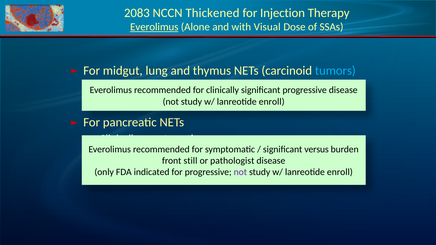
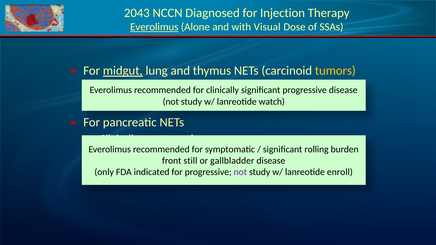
2083: 2083 -> 2043
Thickened: Thickened -> Diagnosed
midgut underline: none -> present
tumors colour: light blue -> yellow
enroll at (272, 102): enroll -> watch
versus: versus -> rolling
pathologist: pathologist -> gallbladder
